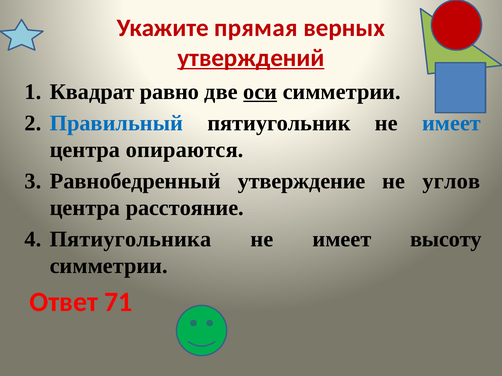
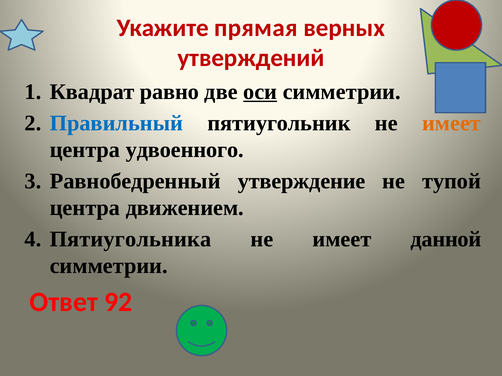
утверждений underline: present -> none
имеет at (451, 123) colour: blue -> orange
опираются: опираются -> удвоенного
углов: углов -> тупой
расстояние: расстояние -> движением
высоту: высоту -> данной
71: 71 -> 92
